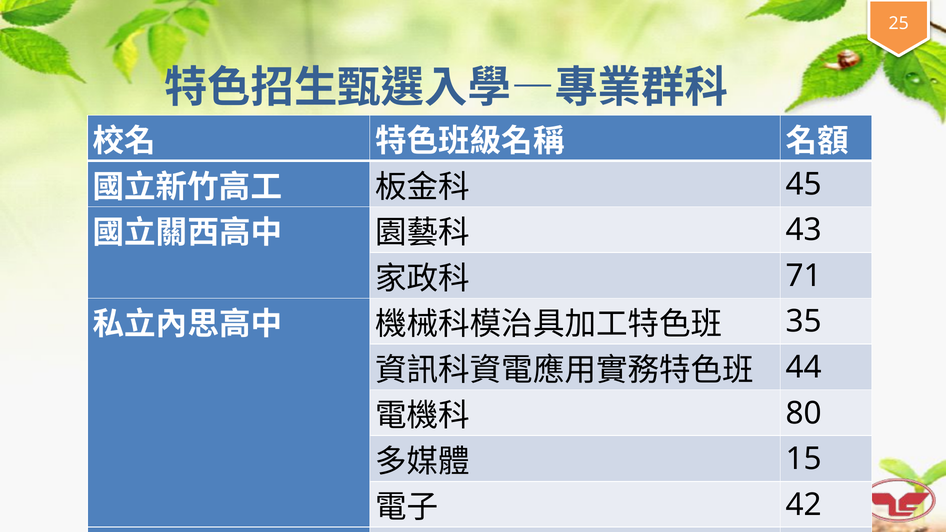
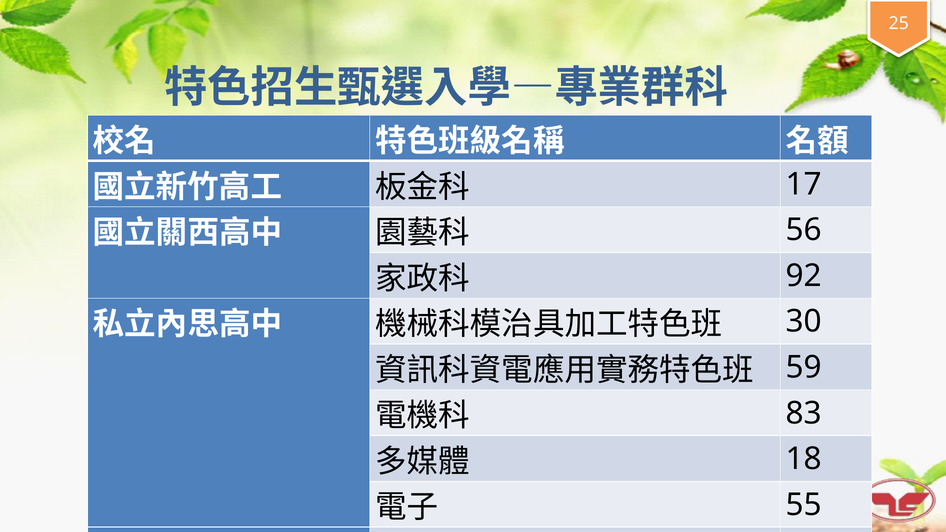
45: 45 -> 17
43: 43 -> 56
71: 71 -> 92
35: 35 -> 30
44: 44 -> 59
80: 80 -> 83
15: 15 -> 18
42: 42 -> 55
